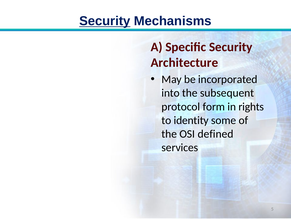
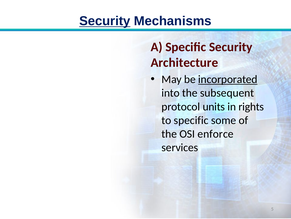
incorporated underline: none -> present
form: form -> units
to identity: identity -> specific
defined: defined -> enforce
